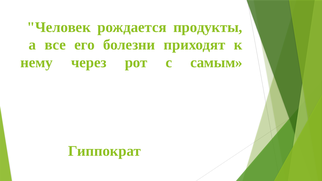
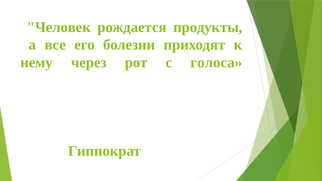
самым: самым -> голоса
